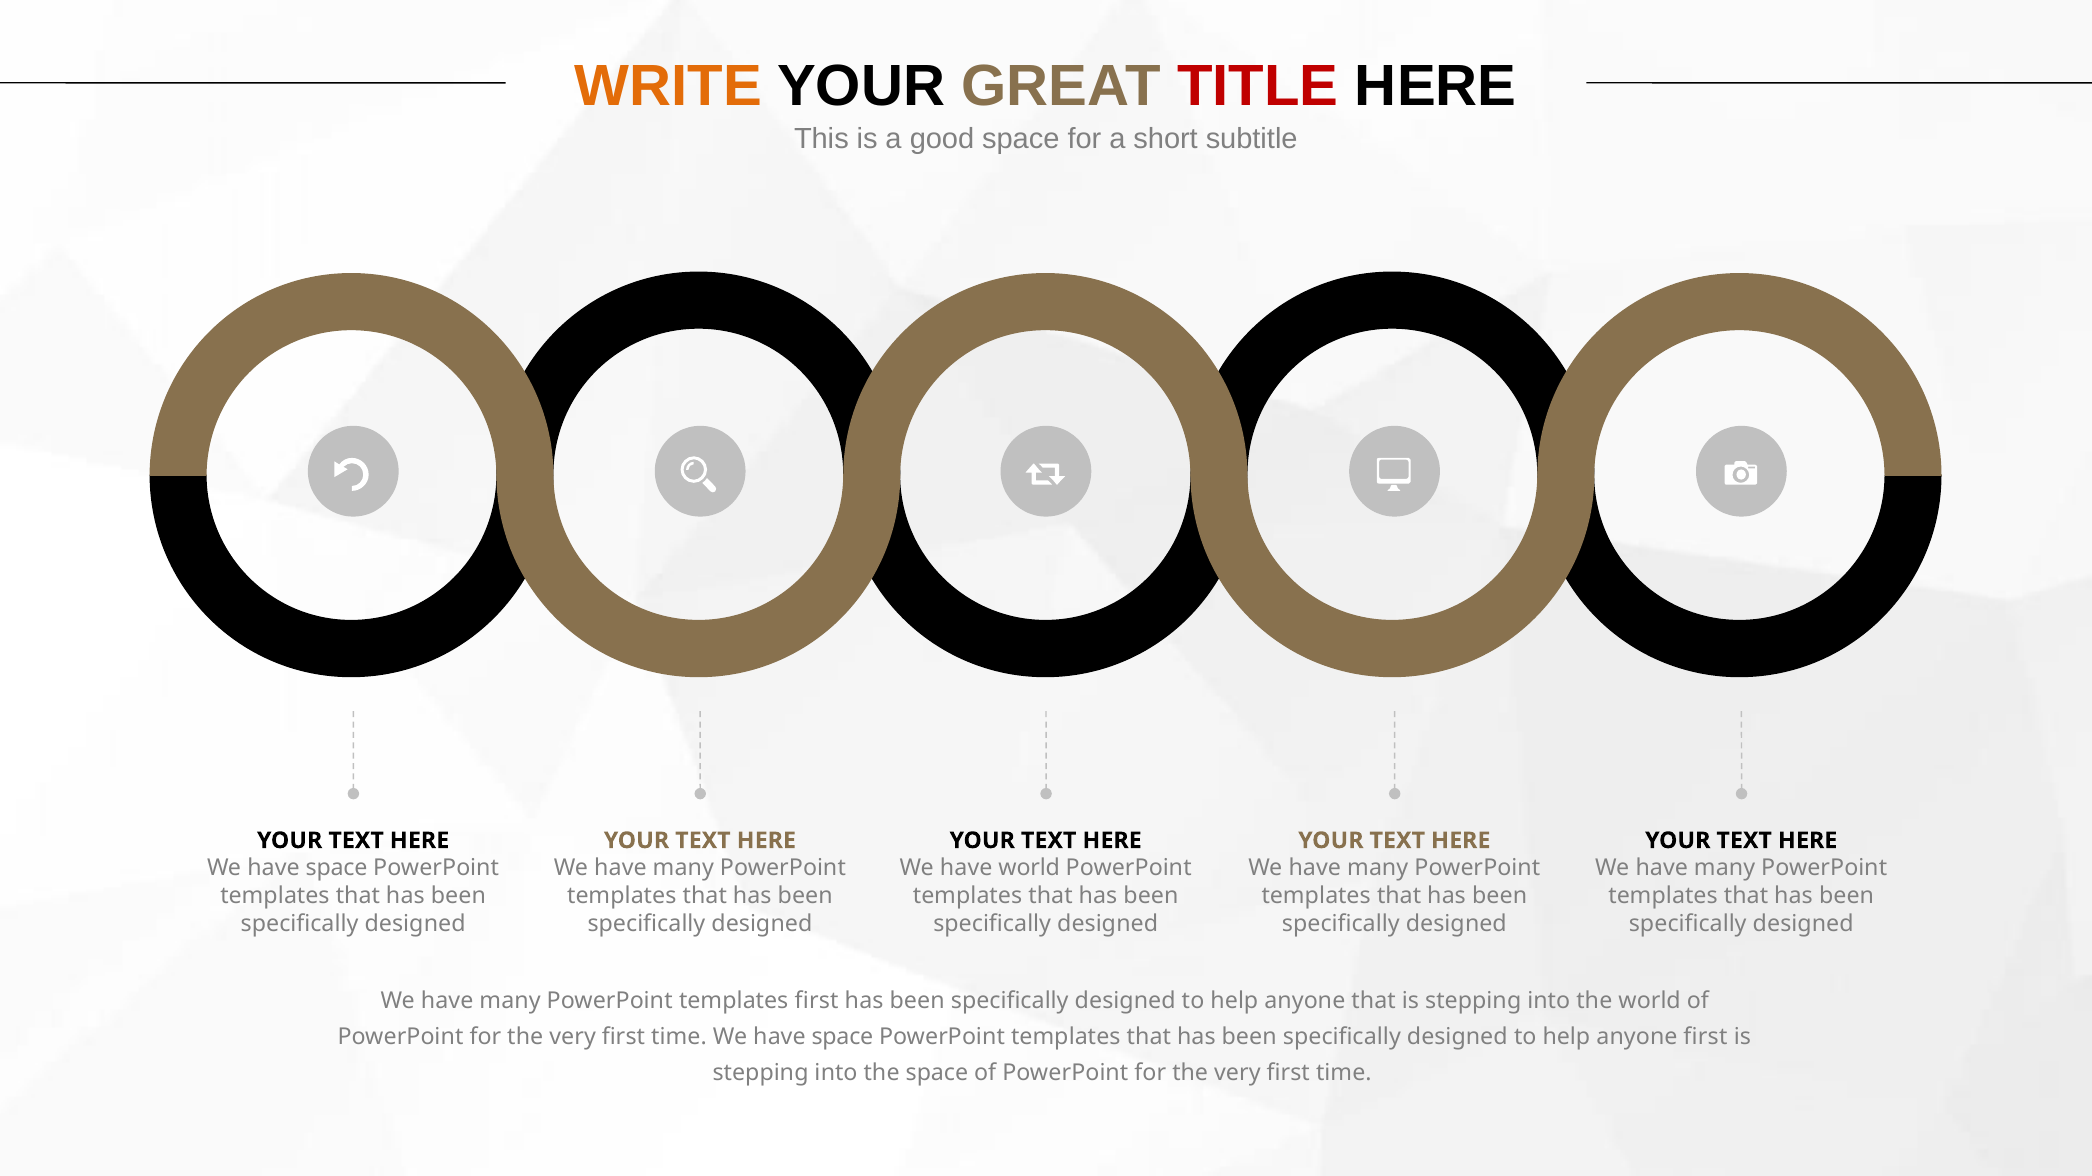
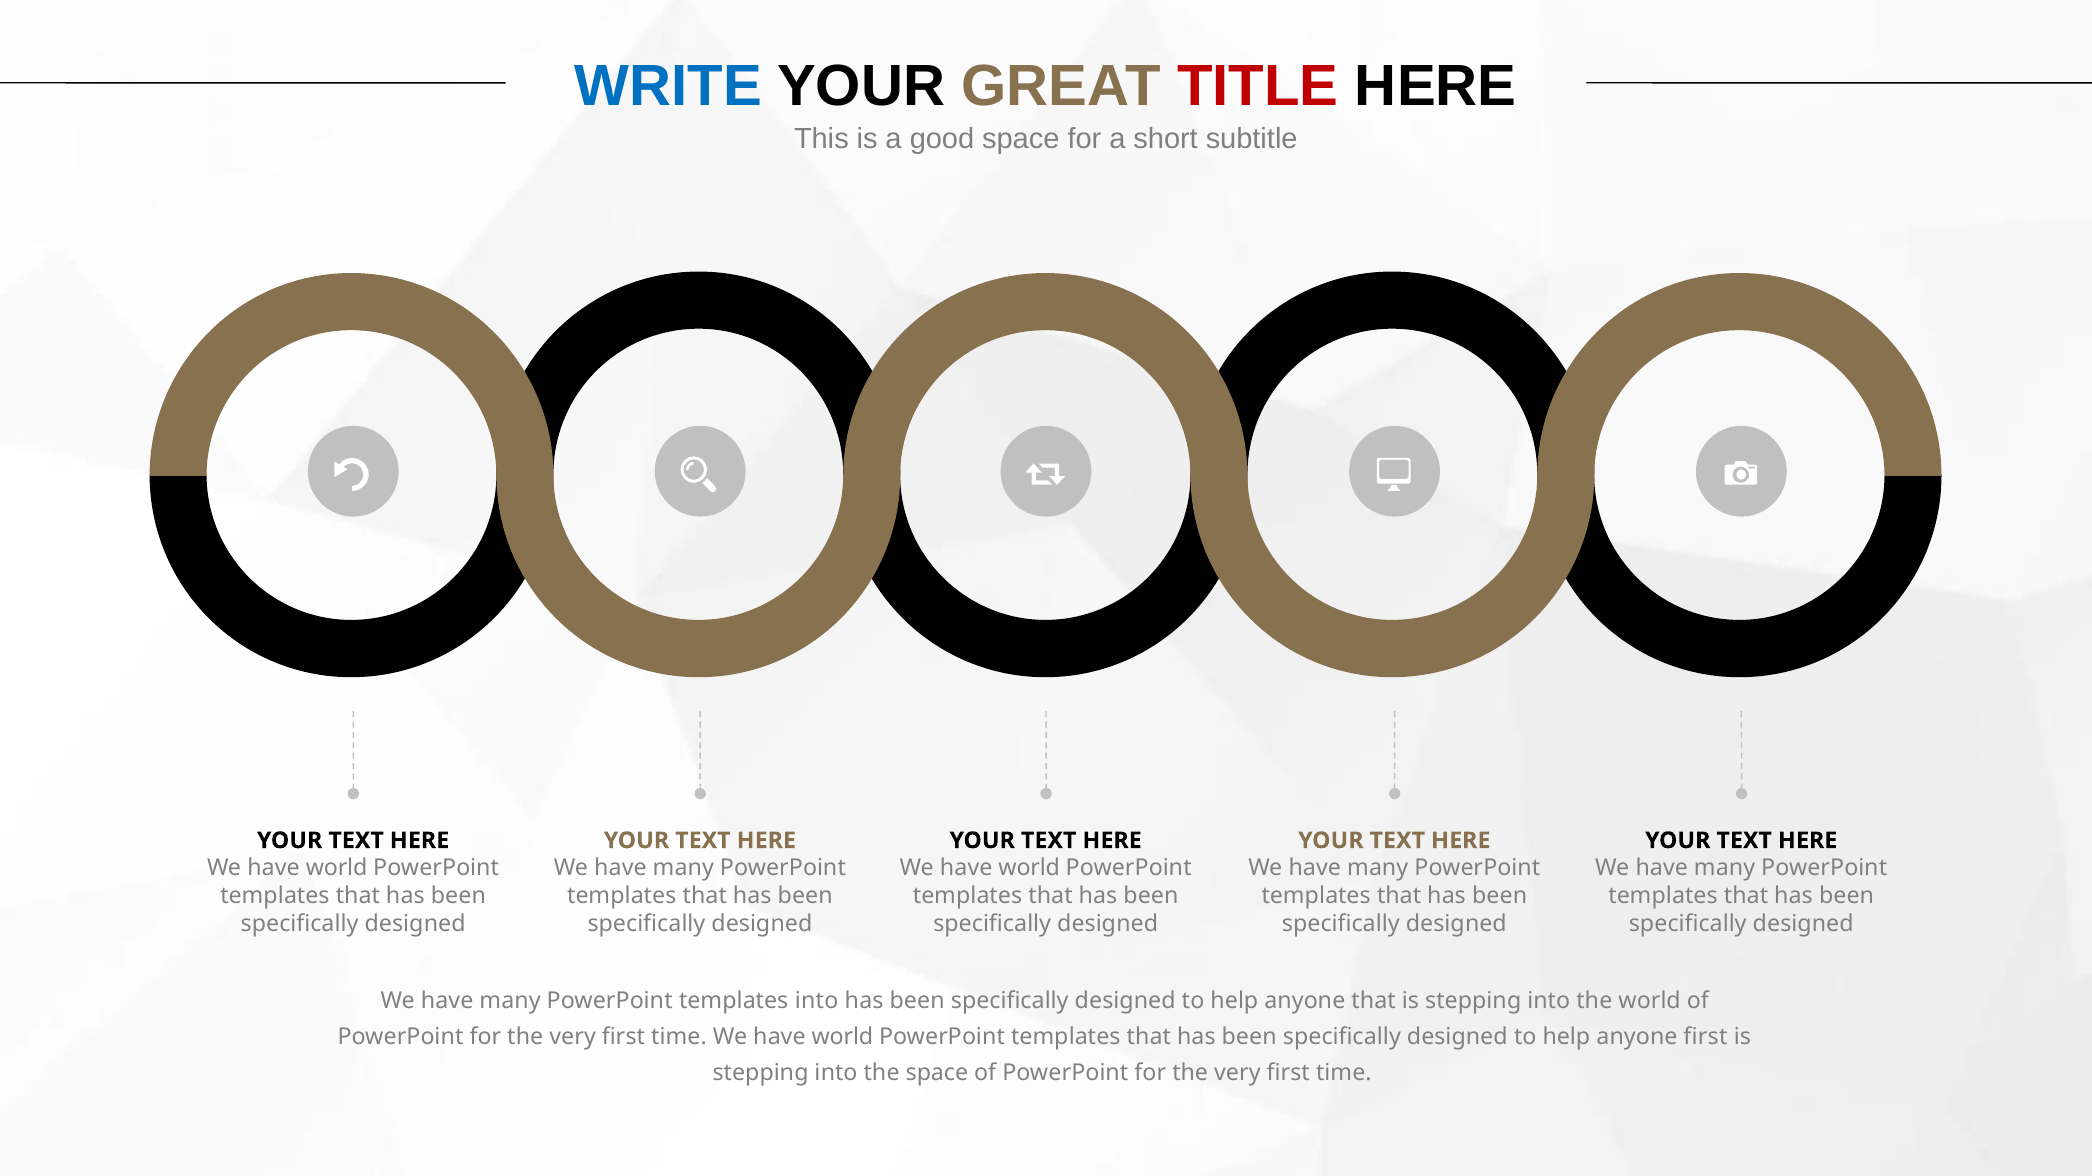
WRITE colour: orange -> blue
space at (337, 869): space -> world
templates first: first -> into
time We have space: space -> world
